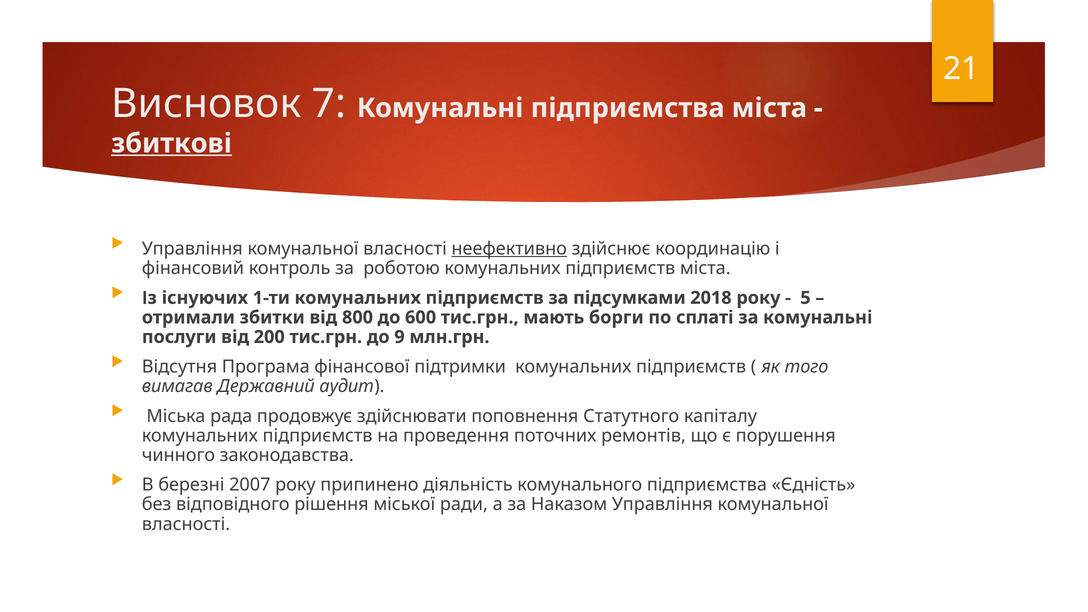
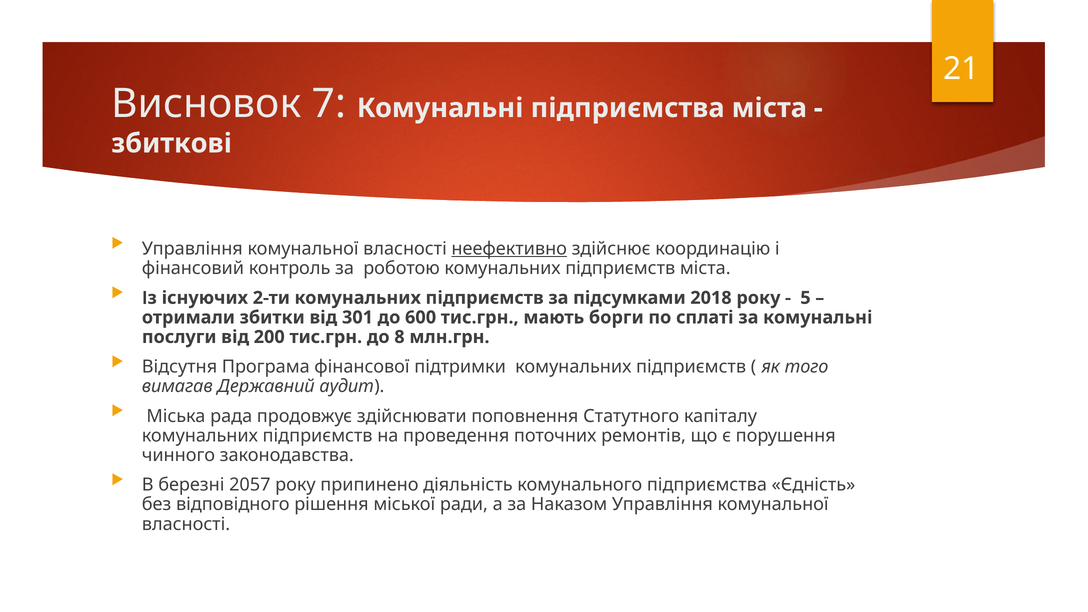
збиткові underline: present -> none
1-ти: 1-ти -> 2-ти
800: 800 -> 301
9: 9 -> 8
2007: 2007 -> 2057
